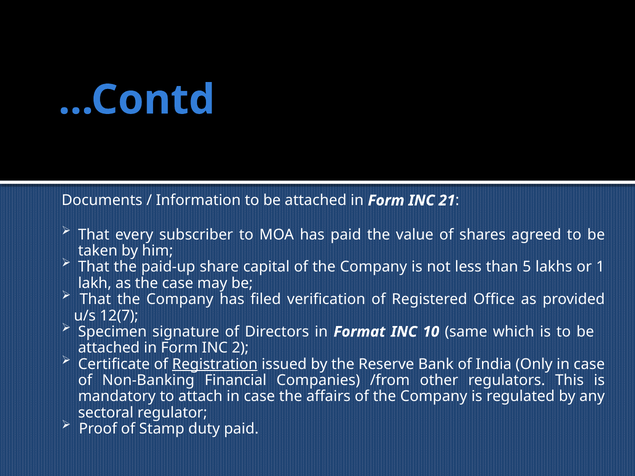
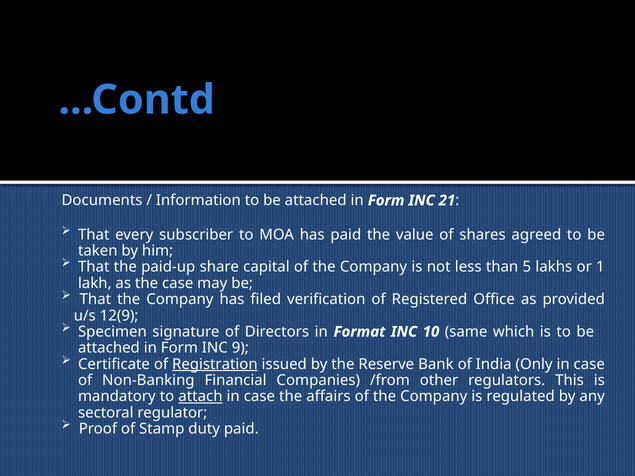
12(7: 12(7 -> 12(9
2: 2 -> 9
attach underline: none -> present
